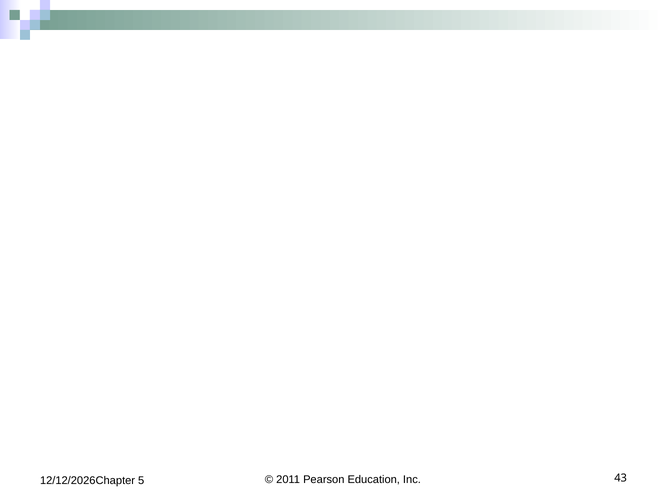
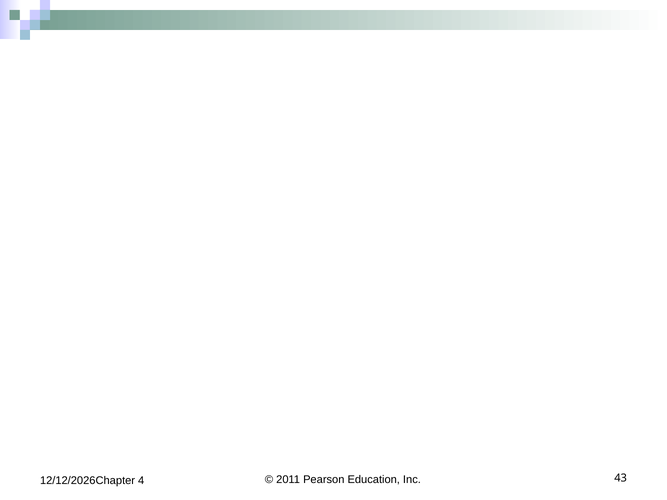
5: 5 -> 4
